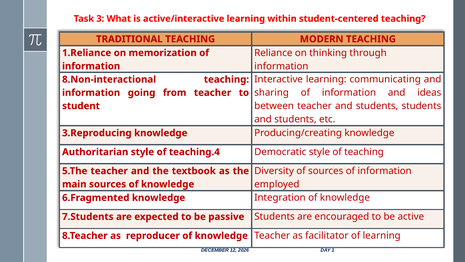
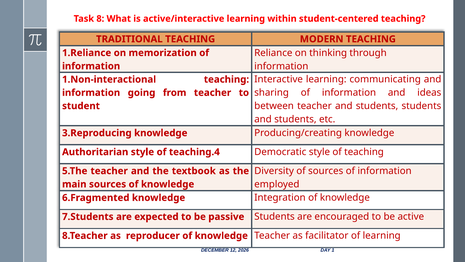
3: 3 -> 8
8.Non-interactional: 8.Non-interactional -> 1.Non-interactional
